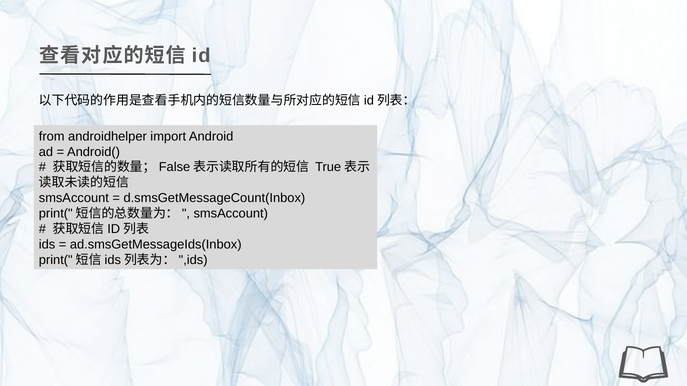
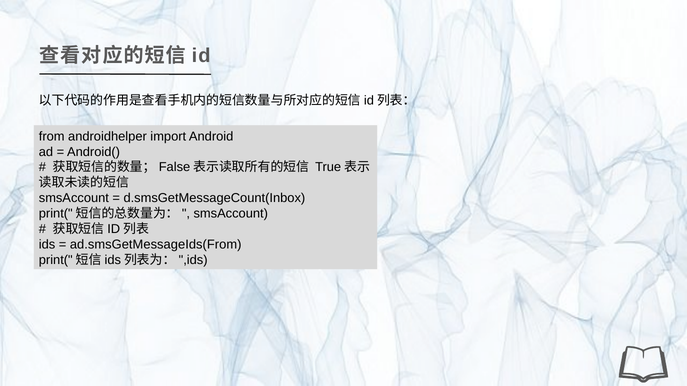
ad.smsGetMessageIds(Inbox: ad.smsGetMessageIds(Inbox -> ad.smsGetMessageIds(From
